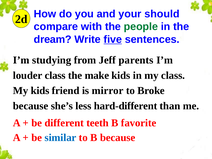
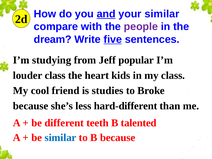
and underline: none -> present
your should: should -> similar
people colour: green -> purple
parents: parents -> popular
make: make -> heart
My kids: kids -> cool
mirror: mirror -> studies
favorite: favorite -> talented
